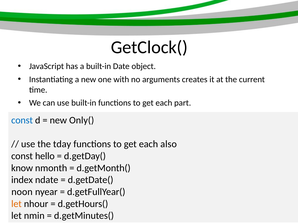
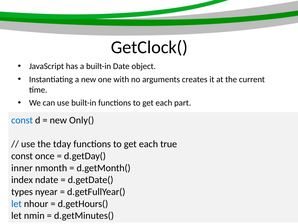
also: also -> true
hello: hello -> once
know: know -> inner
noon: noon -> types
let at (16, 203) colour: orange -> blue
